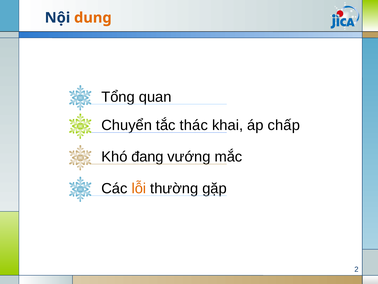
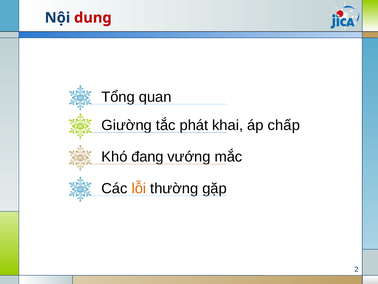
dung colour: orange -> red
Chuyển: Chuyển -> Giường
thác: thác -> phát
